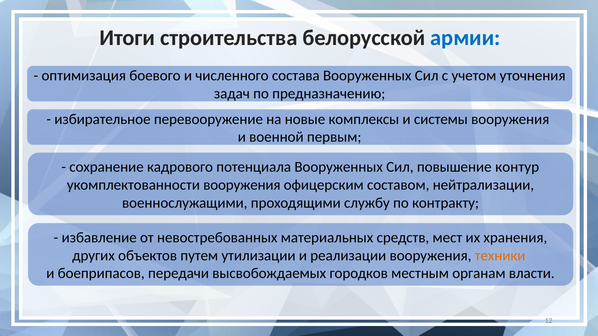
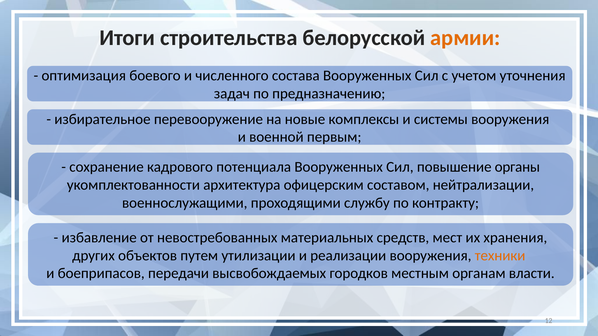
армии colour: blue -> orange
контур: контур -> органы
укомплектованности вооружения: вооружения -> архитектура
